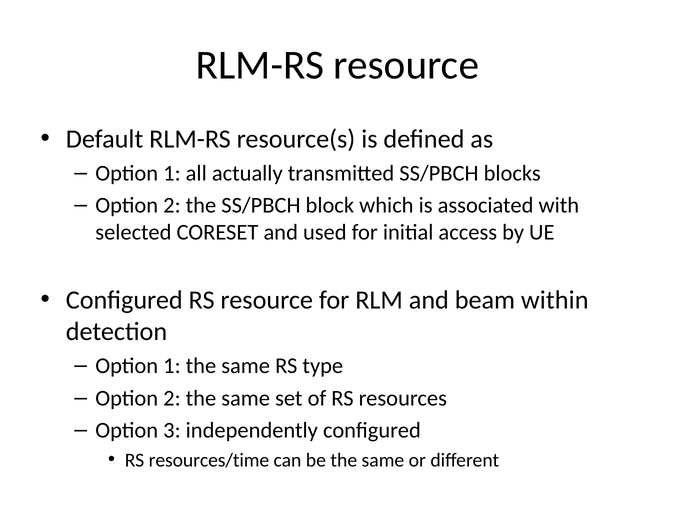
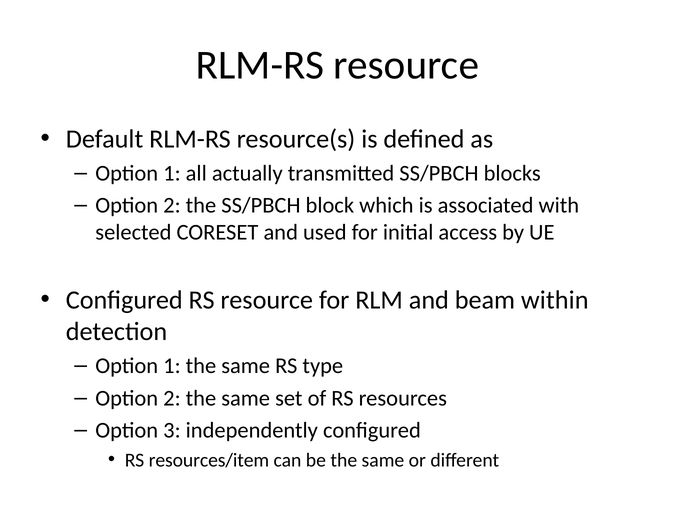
resources/time: resources/time -> resources/item
